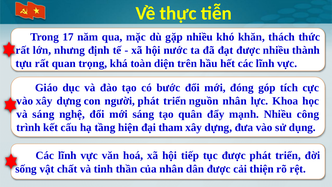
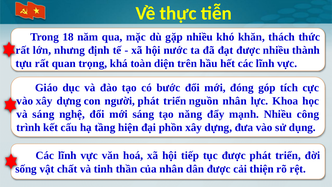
17: 17 -> 18
quân: quân -> năng
tham: tham -> phồn
